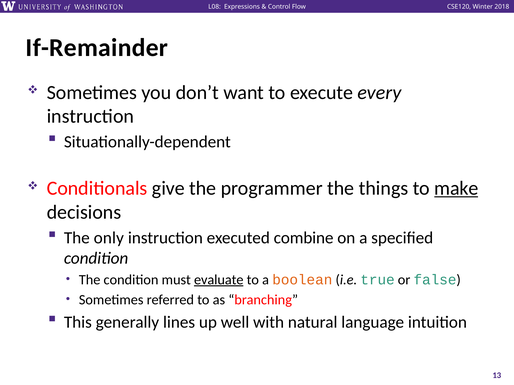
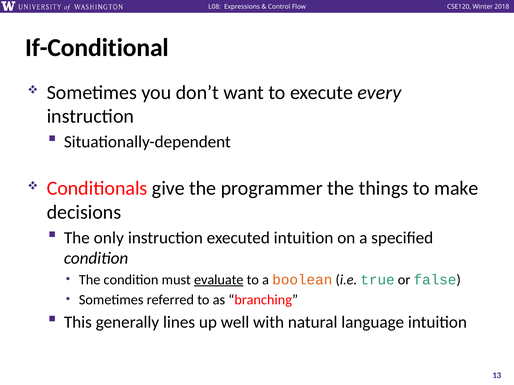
If-Remainder: If-Remainder -> If-Conditional
make underline: present -> none
executed combine: combine -> intuition
